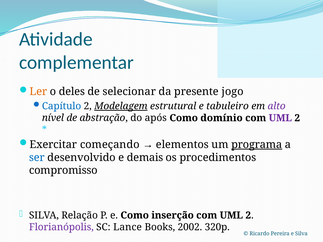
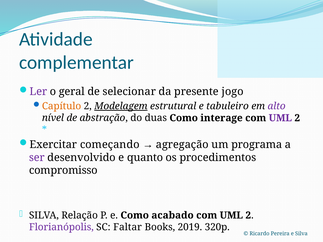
Ler colour: orange -> purple
deles: deles -> geral
Capítulo colour: blue -> orange
após: após -> duas
domínio: domínio -> interage
elementos: elementos -> agregação
programa underline: present -> none
ser colour: blue -> purple
demais: demais -> quanto
inserção: inserção -> acabado
Lance: Lance -> Faltar
2002: 2002 -> 2019
